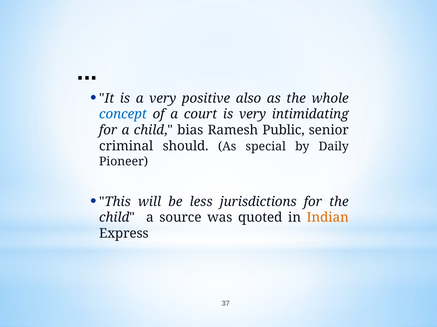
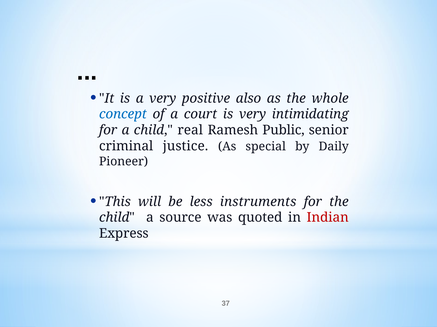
bias: bias -> real
should: should -> justice
jurisdictions: jurisdictions -> instruments
Indian colour: orange -> red
